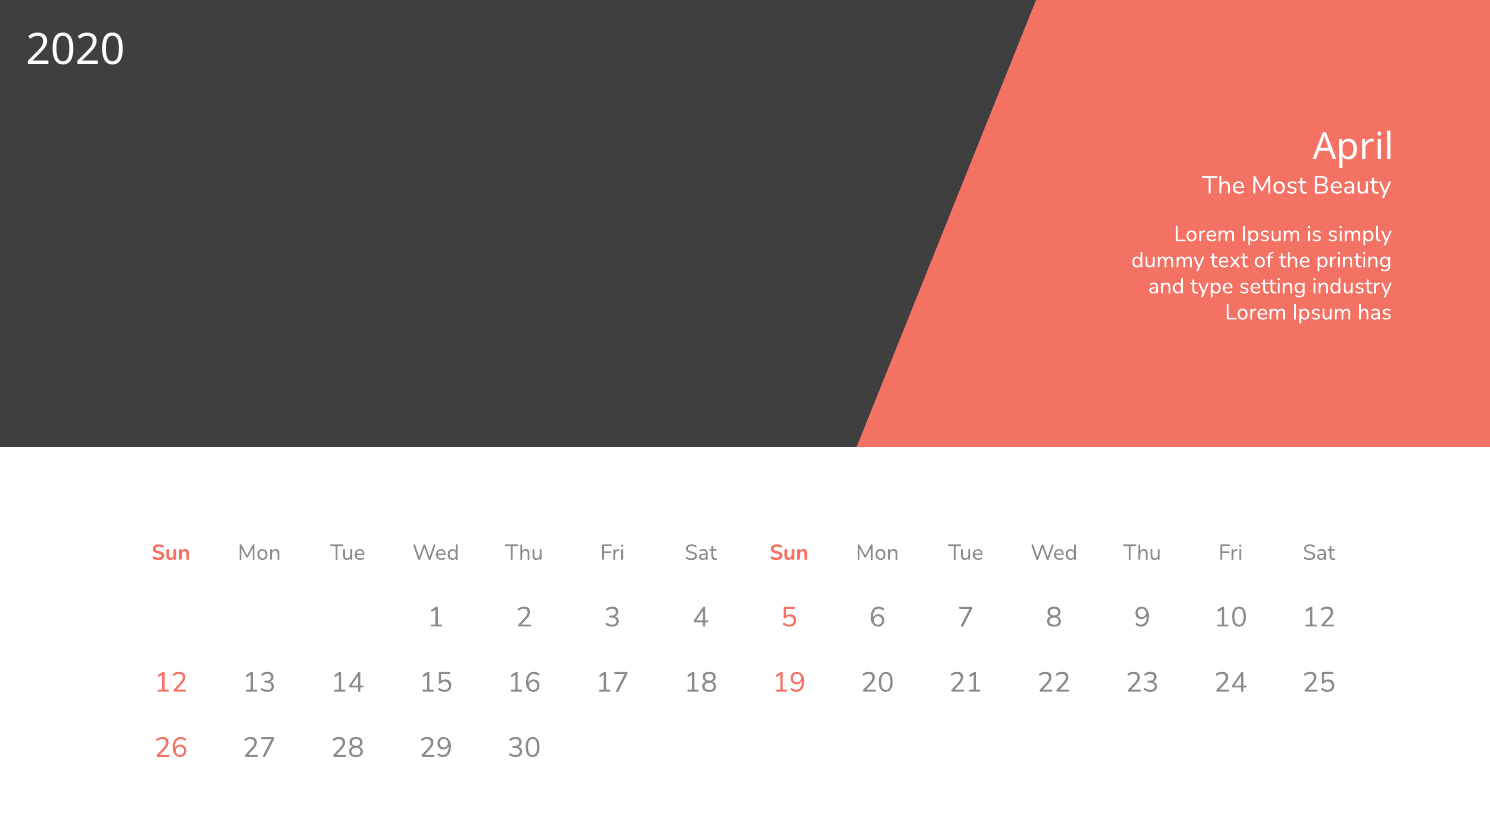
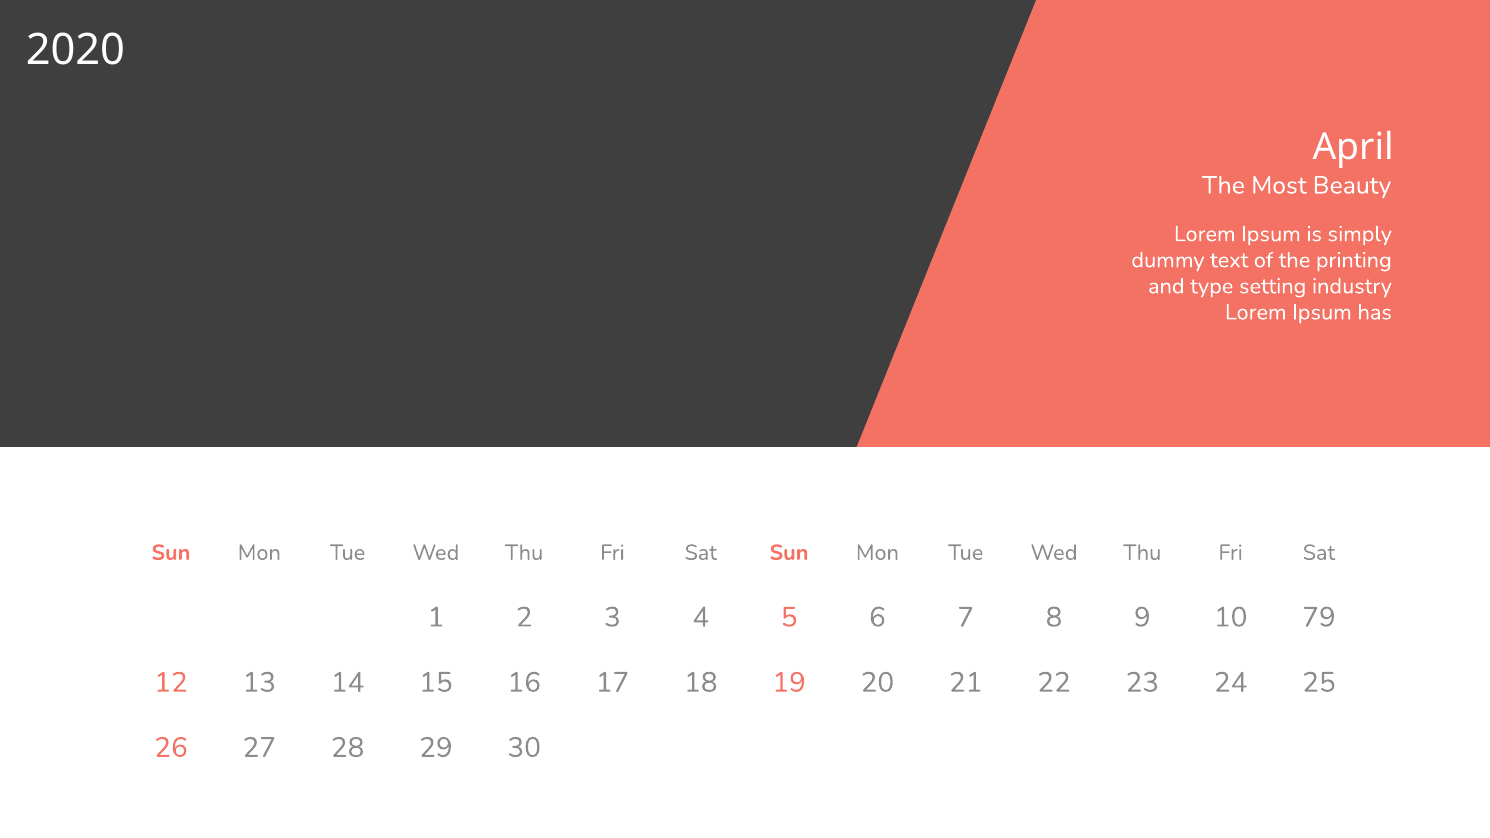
10 12: 12 -> 79
